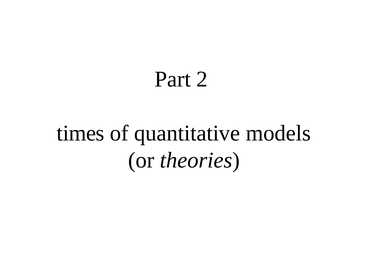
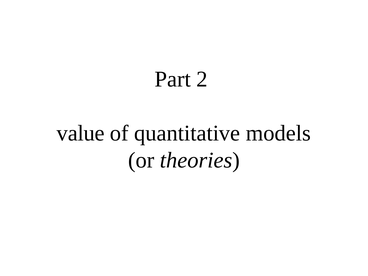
times: times -> value
